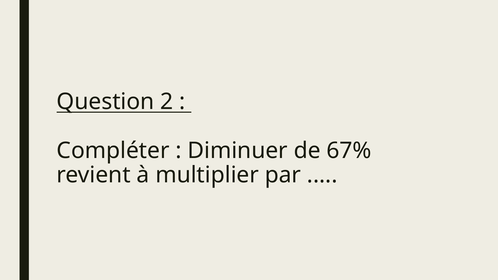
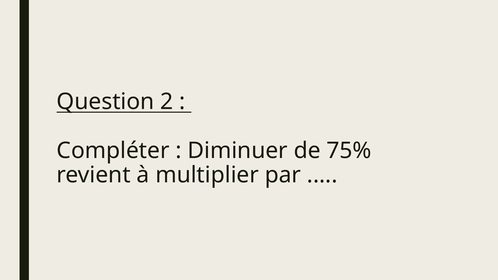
67%: 67% -> 75%
